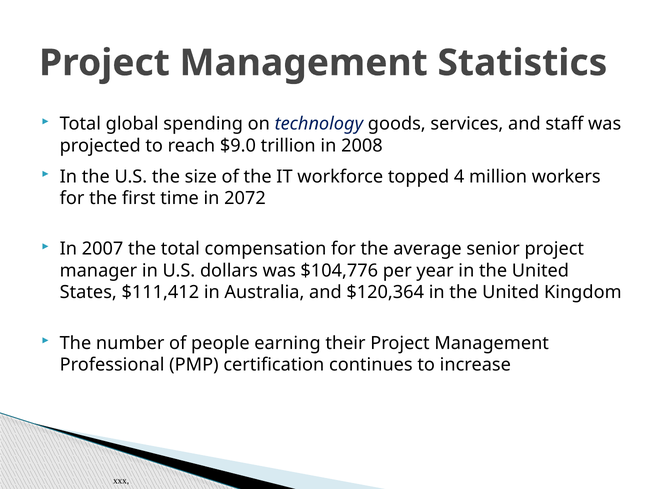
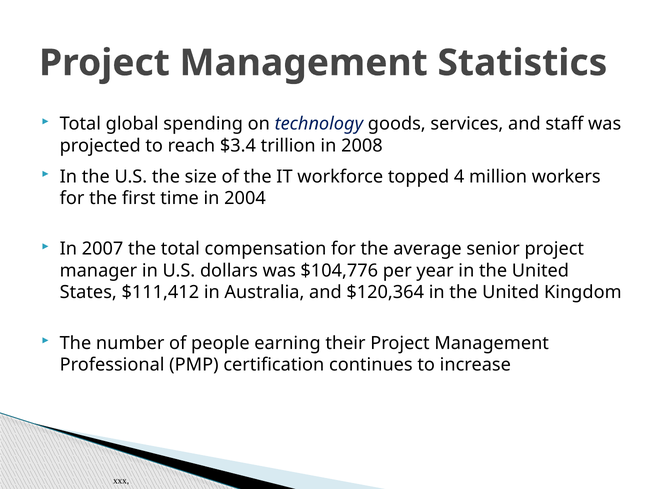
$9.0: $9.0 -> $3.4
2072: 2072 -> 2004
